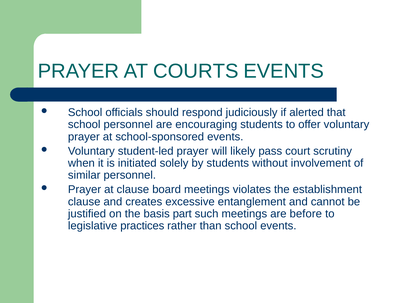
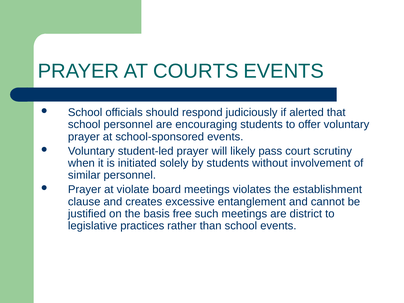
at clause: clause -> violate
part: part -> free
before: before -> district
